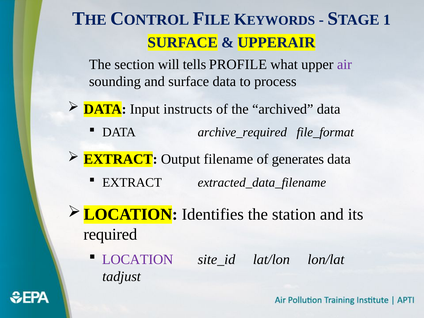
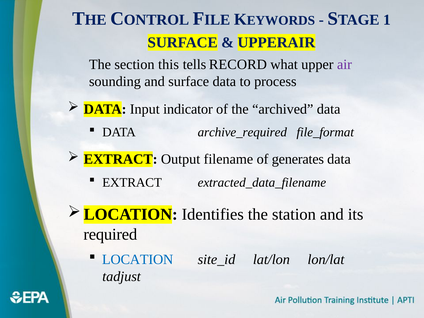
will: will -> this
PROFILE: PROFILE -> RECORD
instructs: instructs -> indicator
LOCATION colour: purple -> blue
